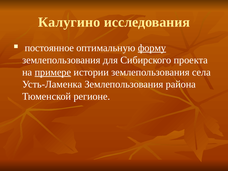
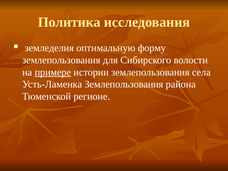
Калугино: Калугино -> Политика
постоянное: постоянное -> земледелия
форму underline: present -> none
проекта: проекта -> волости
